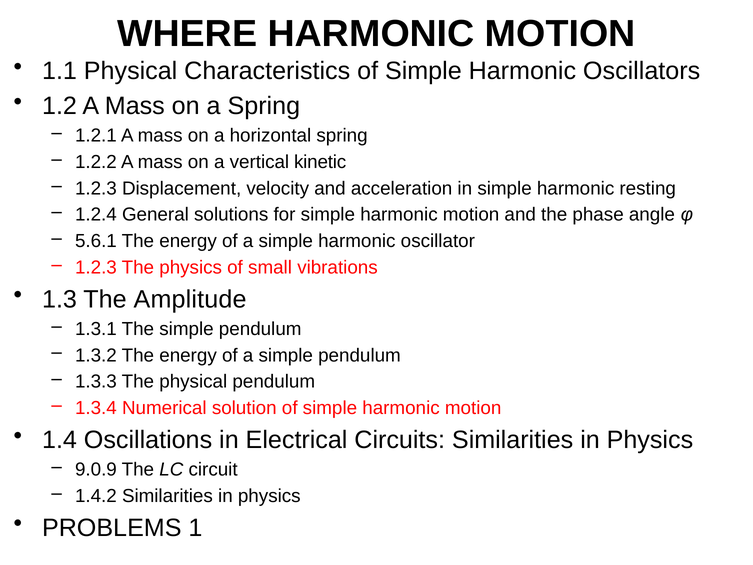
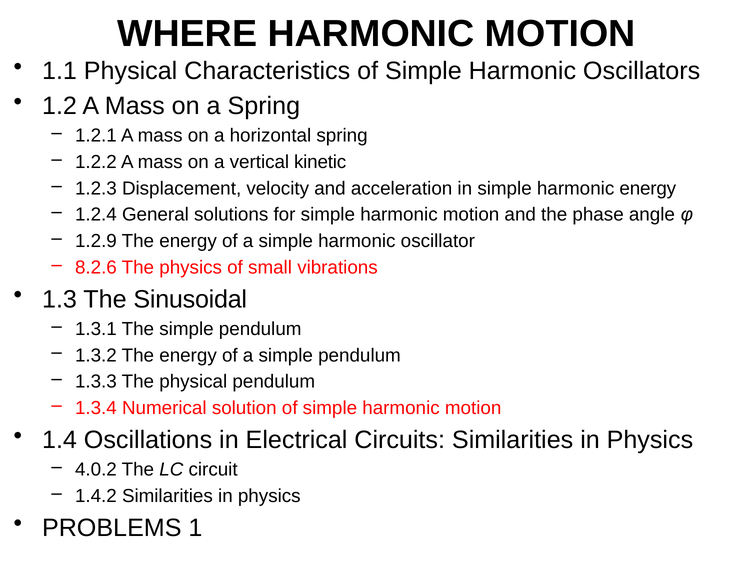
harmonic resting: resting -> energy
5.6.1: 5.6.1 -> 1.2.9
1.2.3 at (96, 267): 1.2.3 -> 8.2.6
Amplitude: Amplitude -> Sinusoidal
9.0.9: 9.0.9 -> 4.0.2
